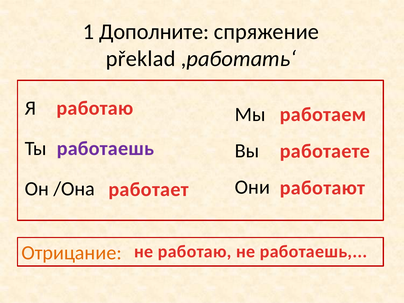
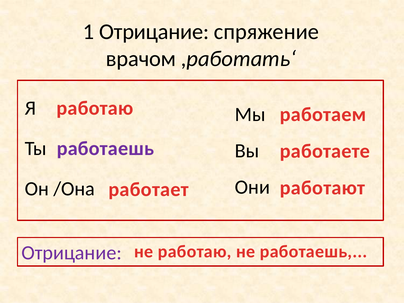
1 Дополните: Дополните -> Отрицание
překlad: překlad -> врачом
Отрицание at (72, 253) colour: orange -> purple
